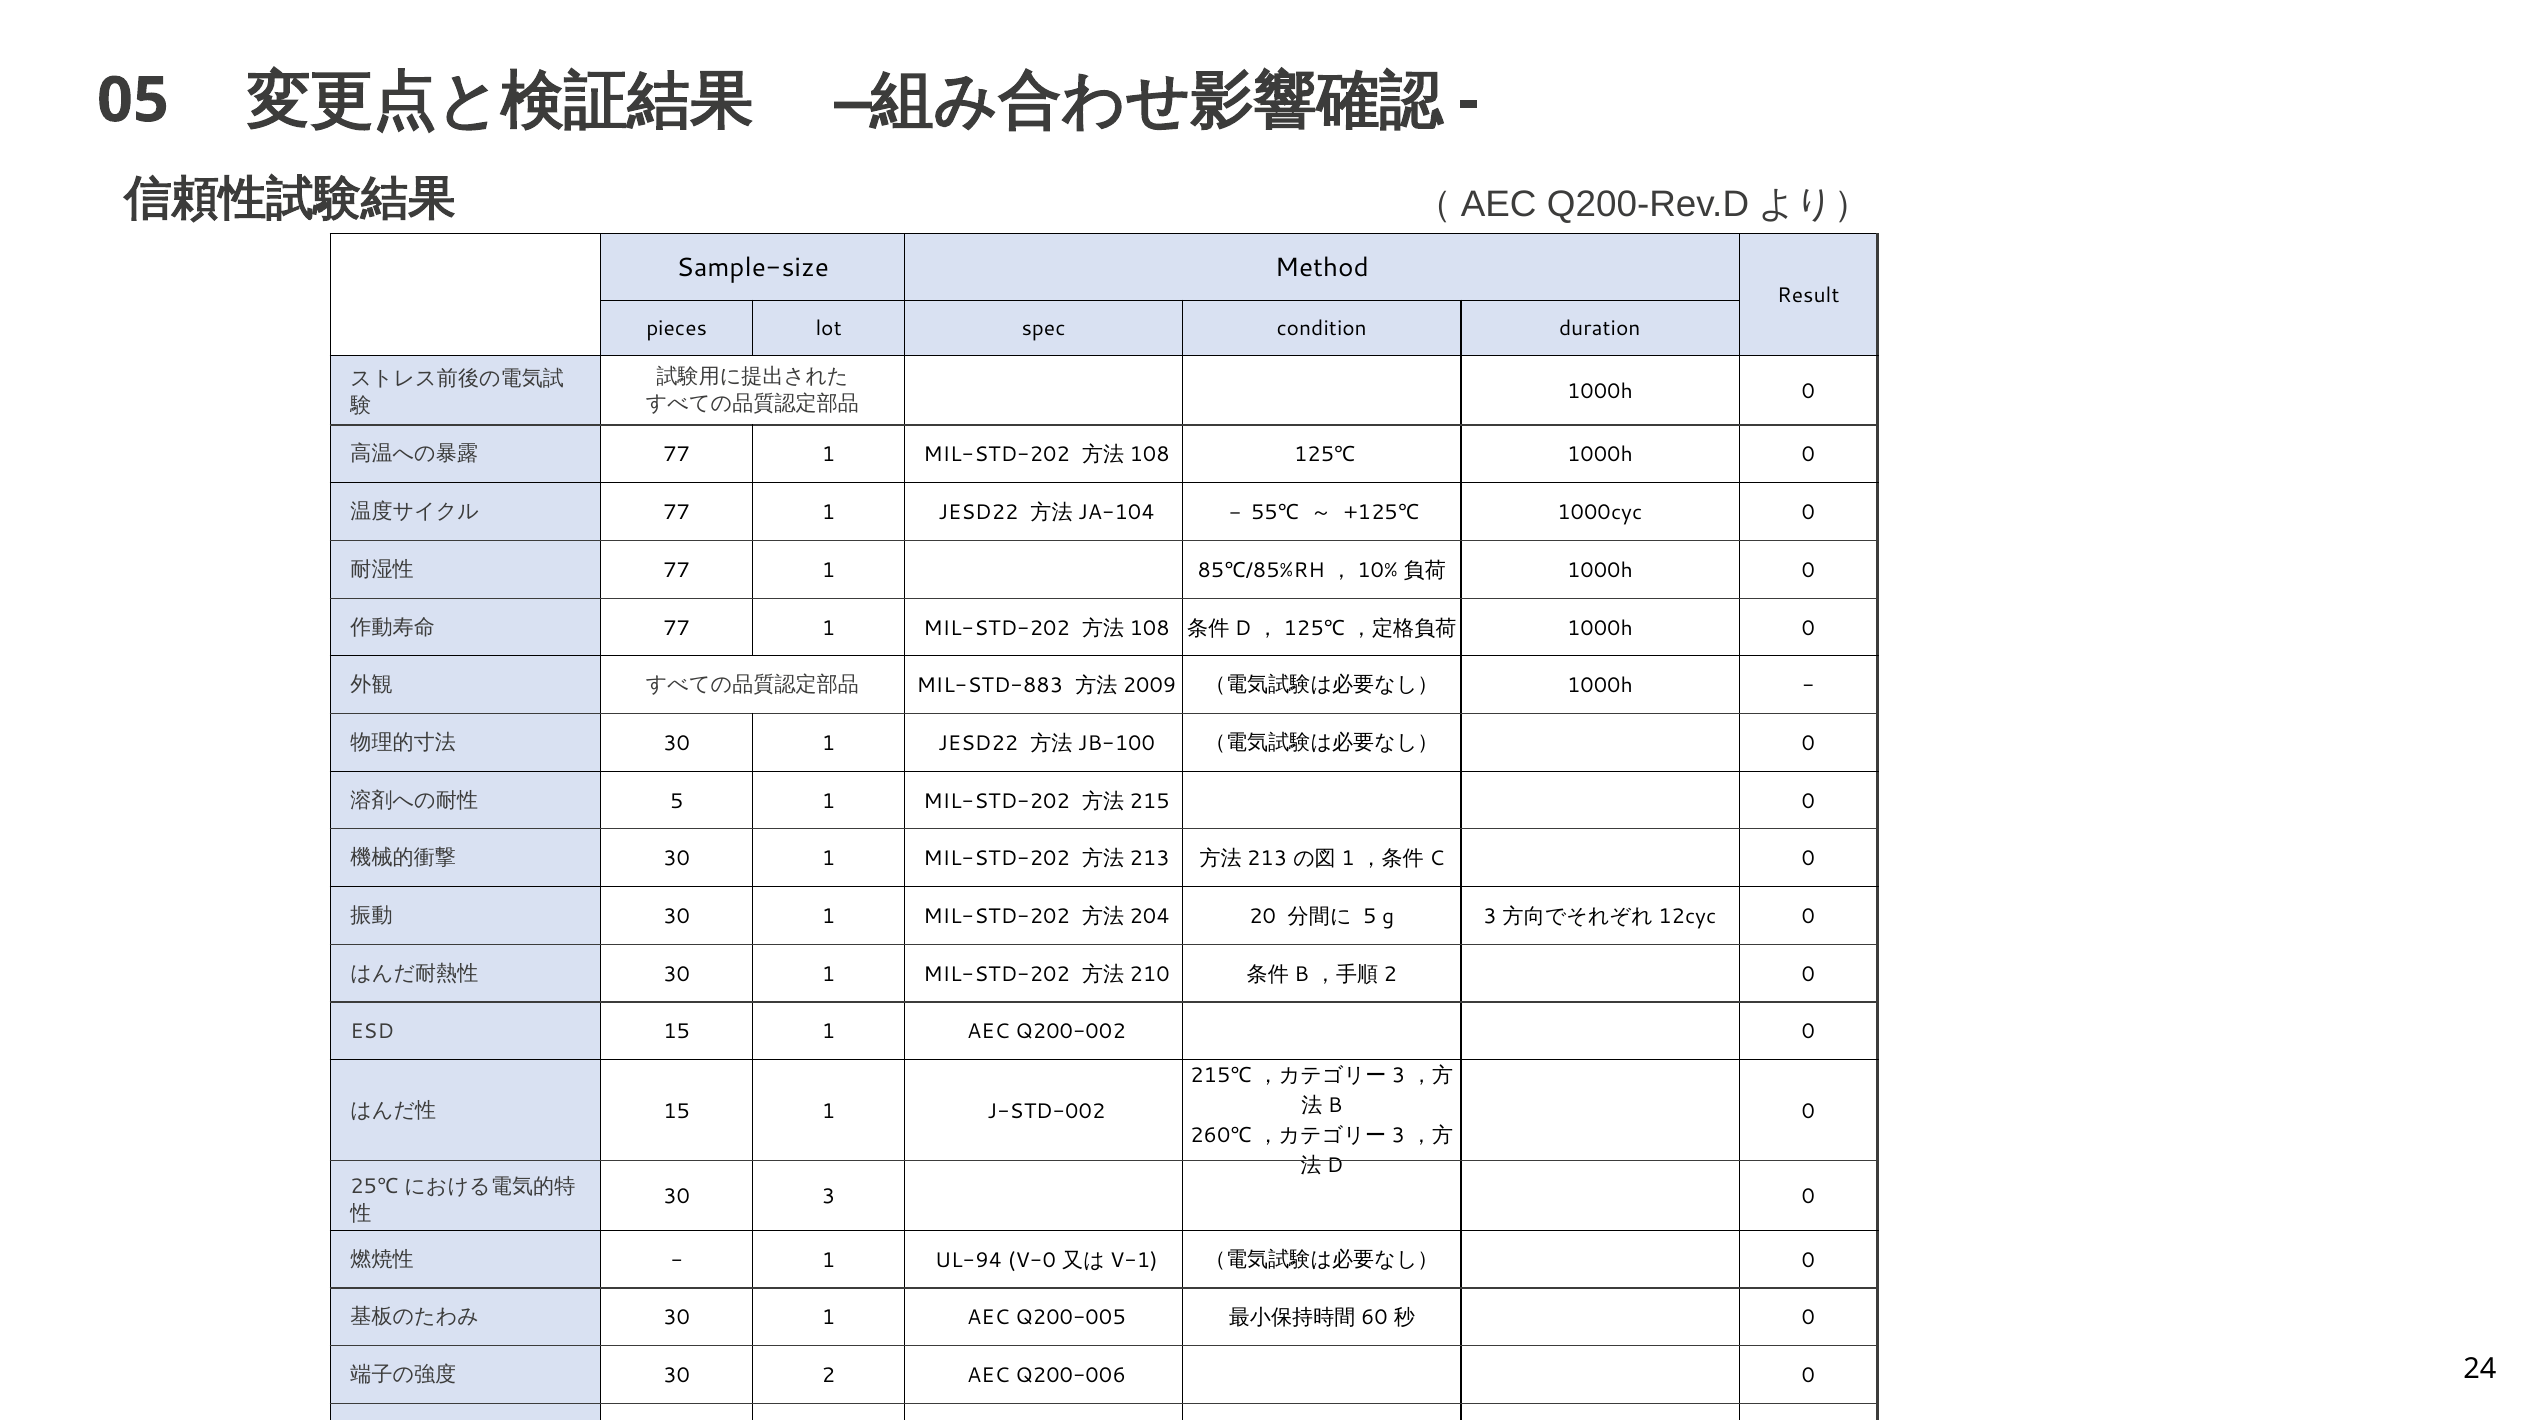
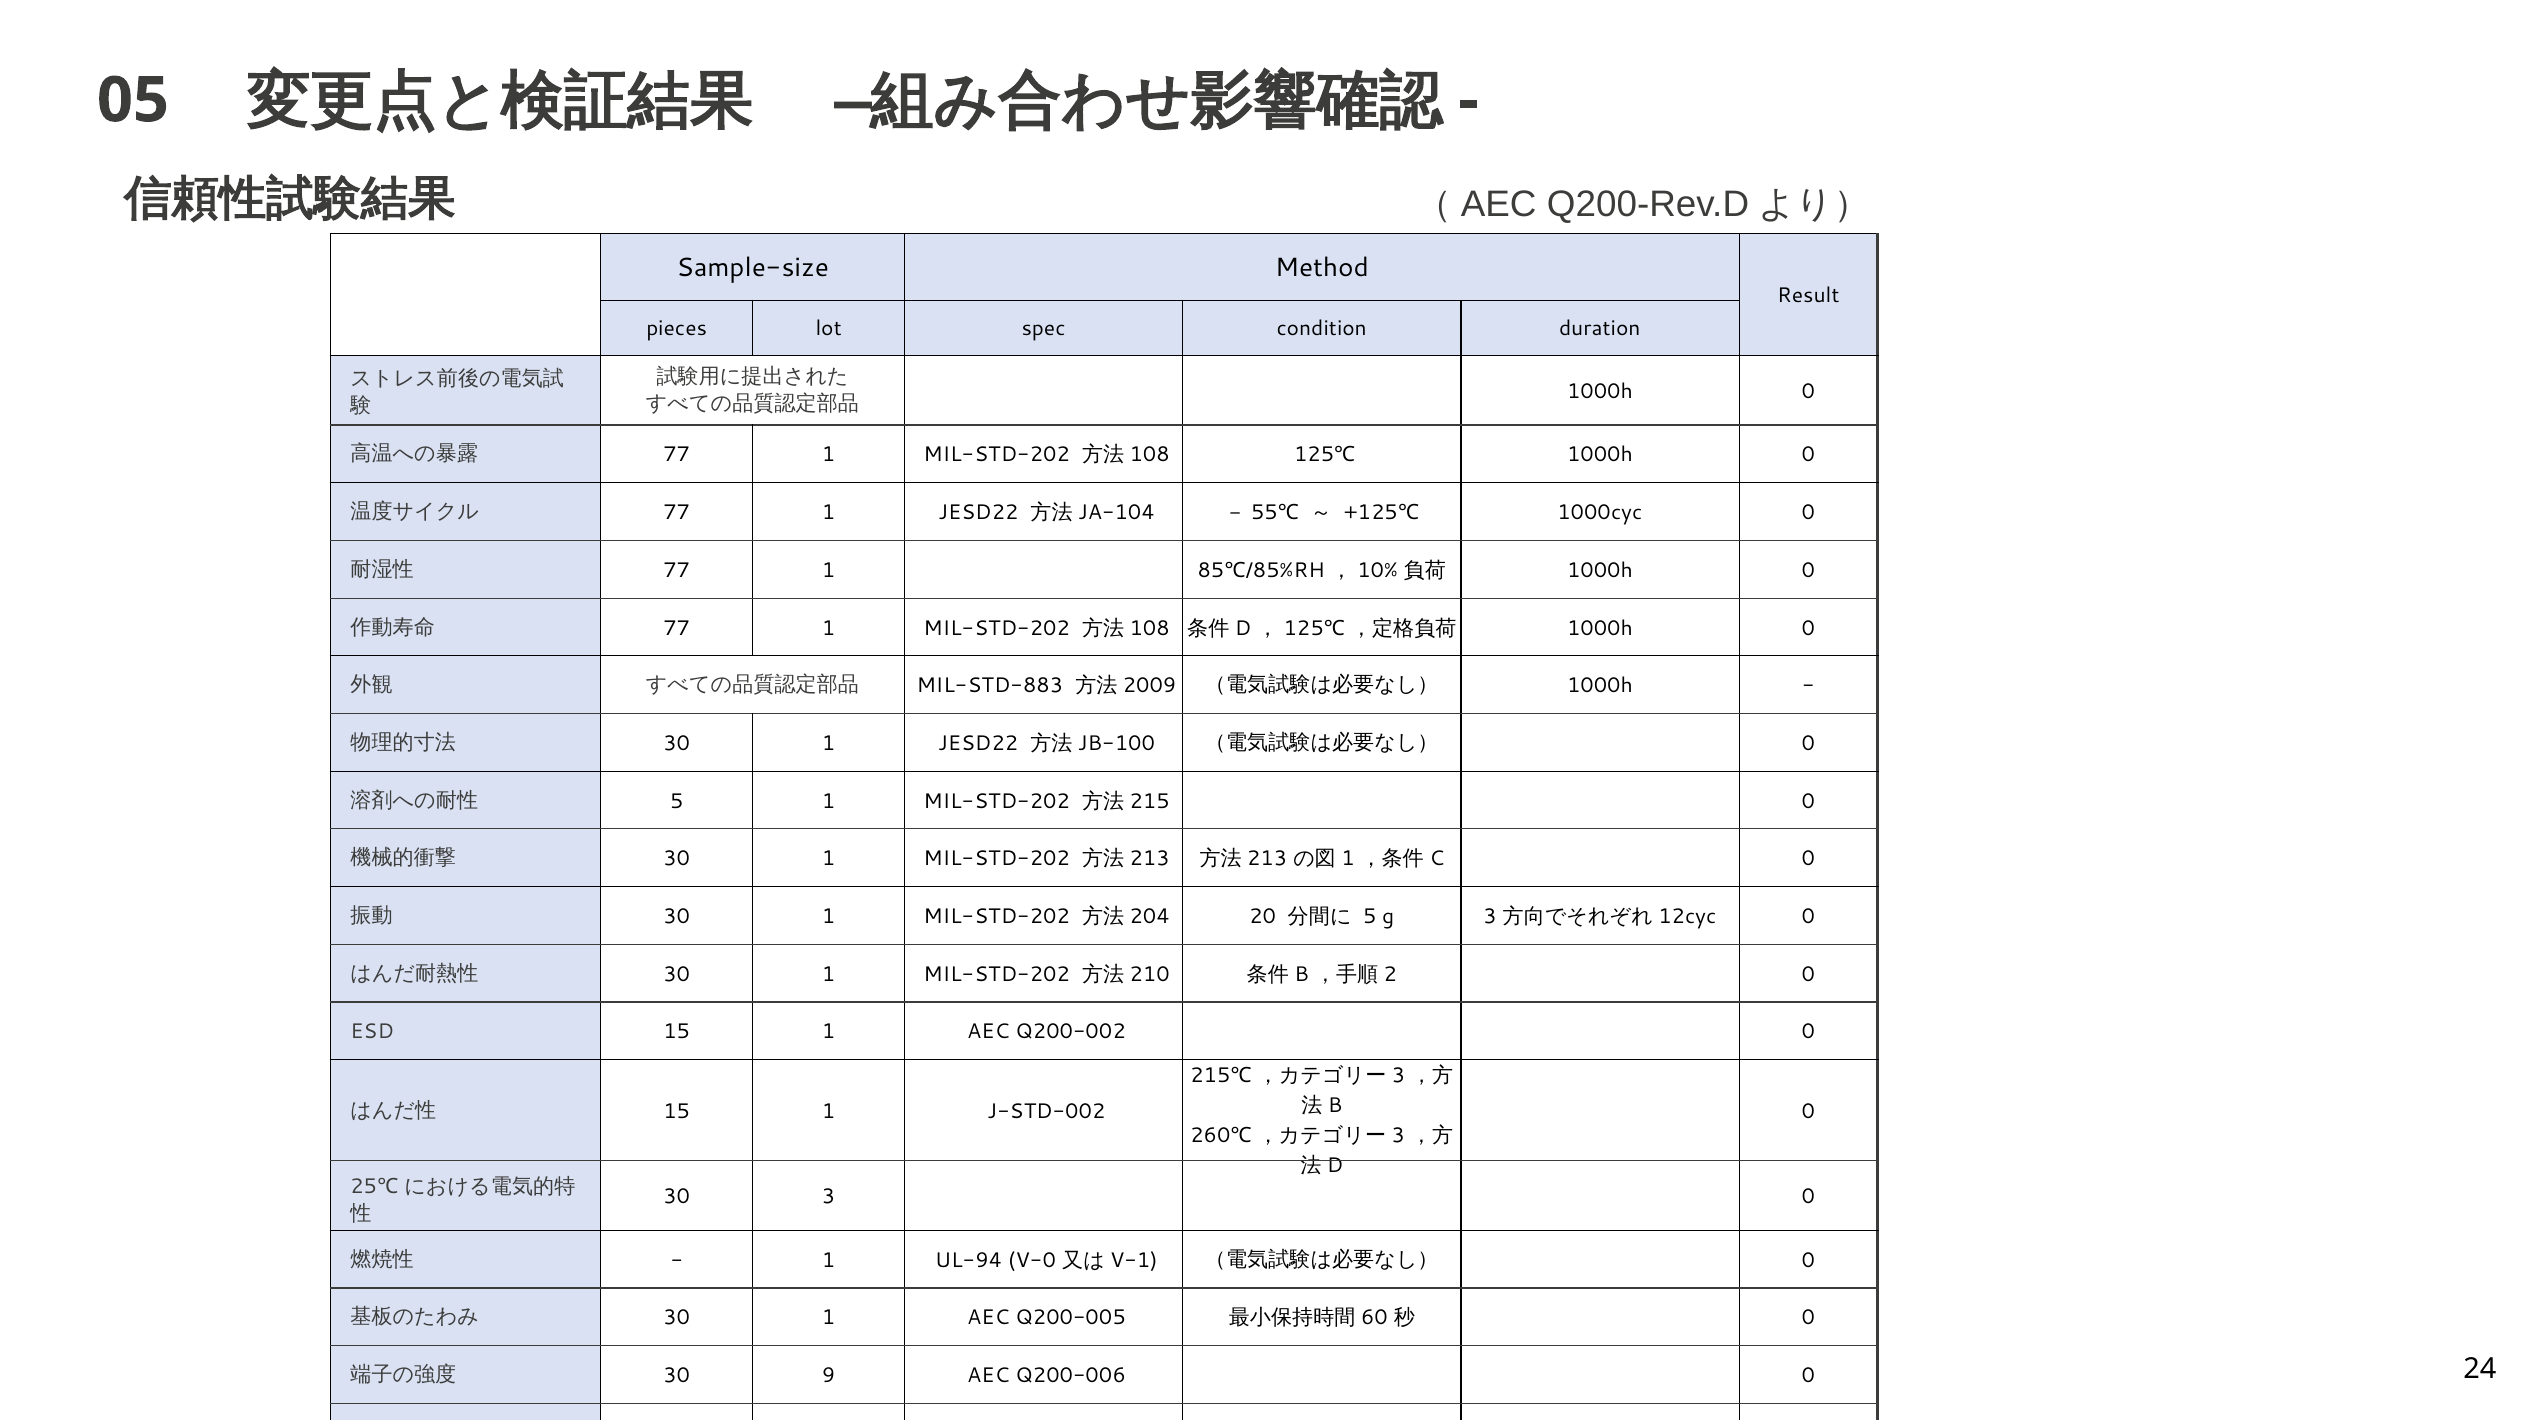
30 2: 2 -> 9
